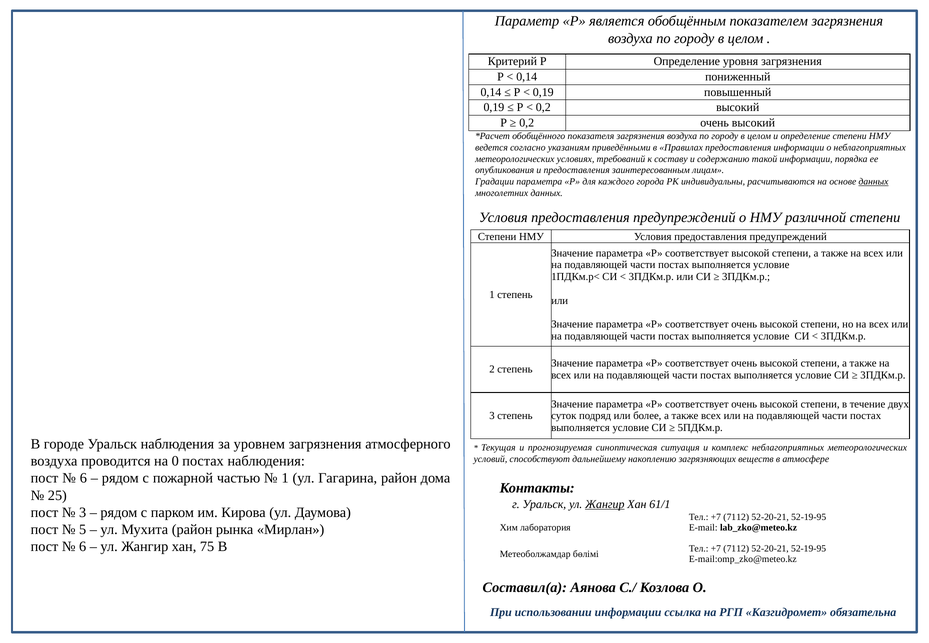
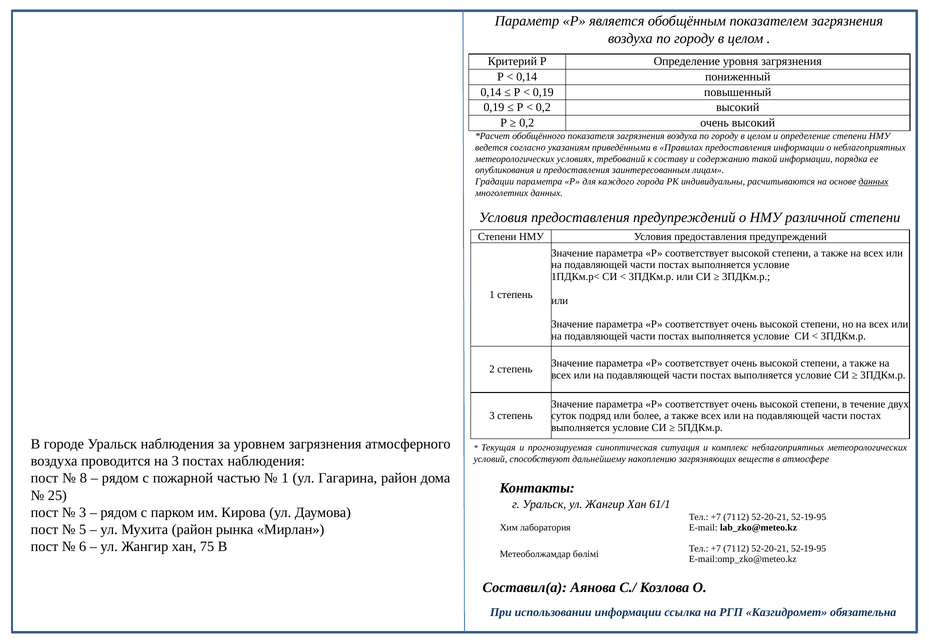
на 0: 0 -> 3
6 at (83, 478): 6 -> 8
Жангир at (605, 504) underline: present -> none
